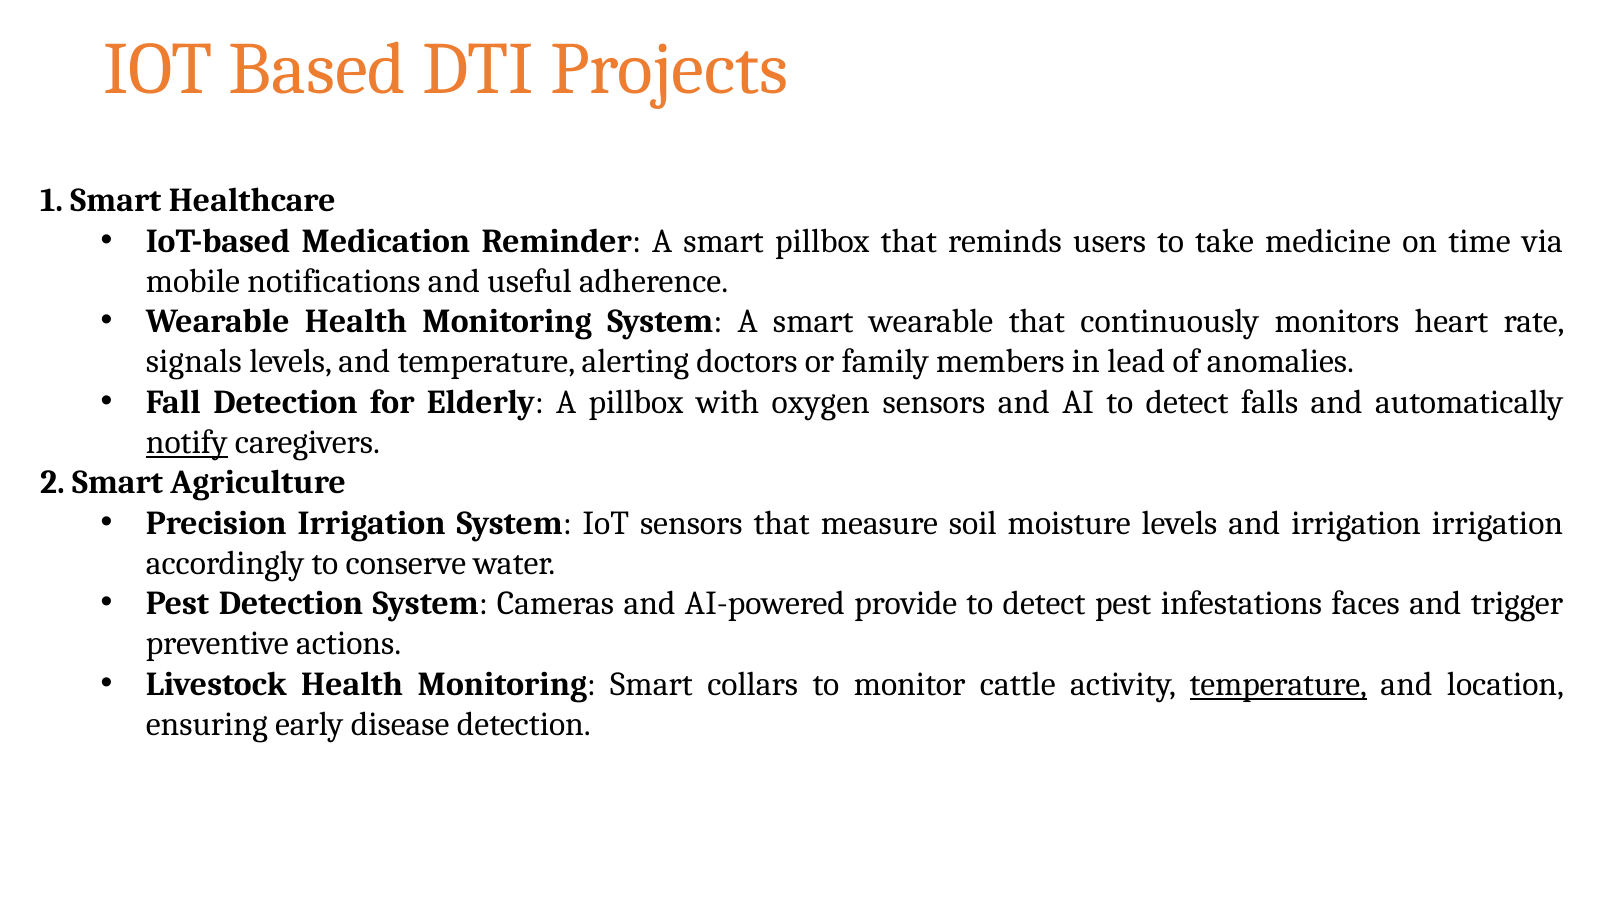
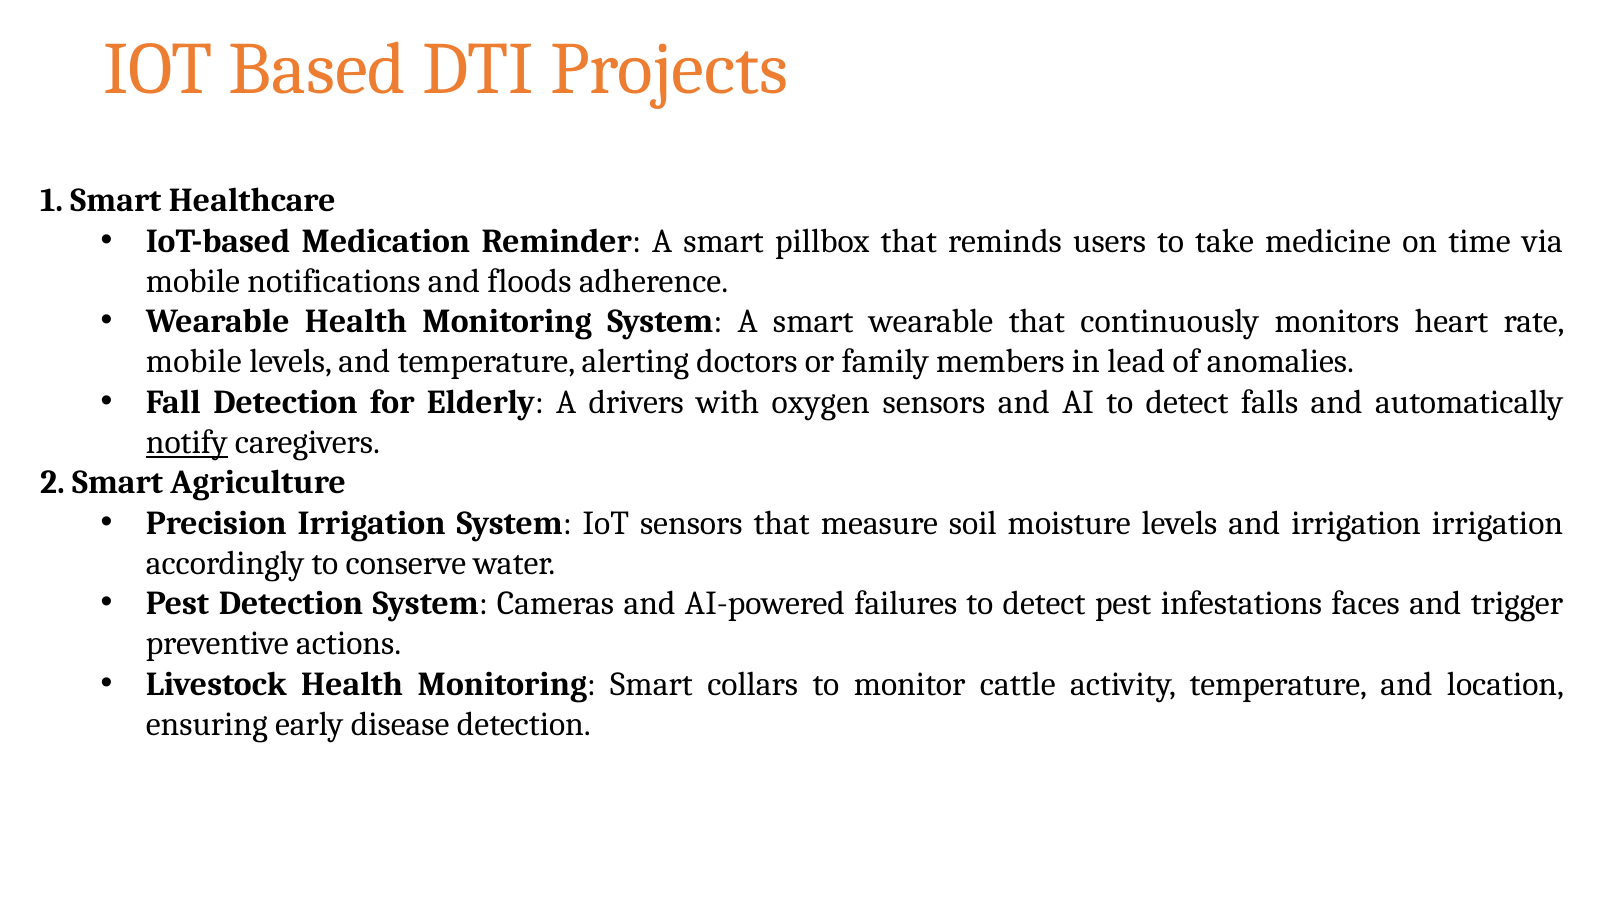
useful: useful -> floods
signals at (194, 362): signals -> mobile
A pillbox: pillbox -> drivers
provide: provide -> failures
temperature at (1278, 684) underline: present -> none
